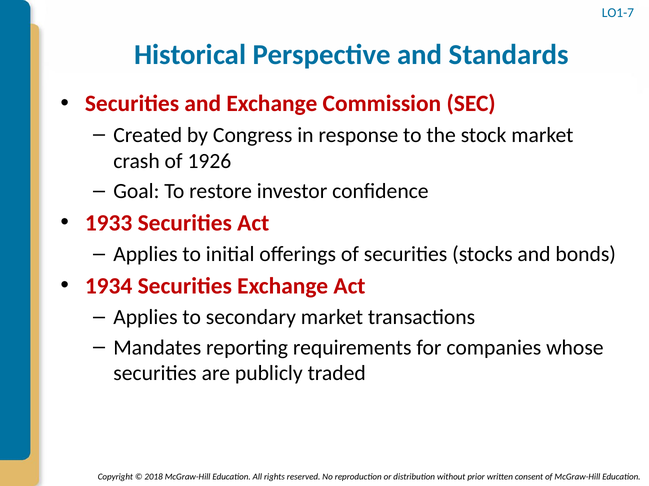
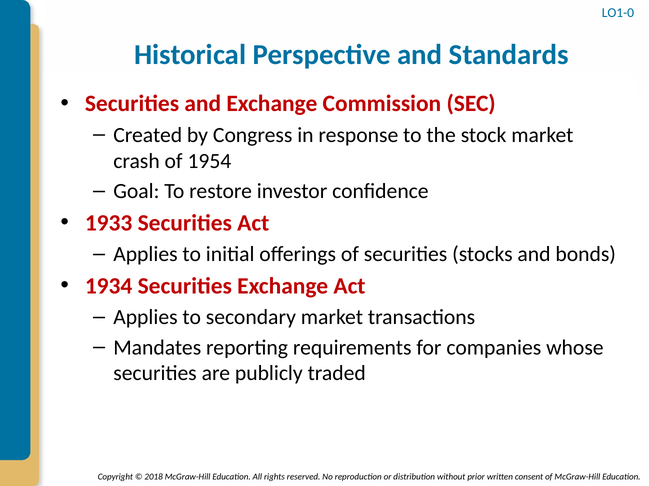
LO1-7: LO1-7 -> LO1-0
1926: 1926 -> 1954
